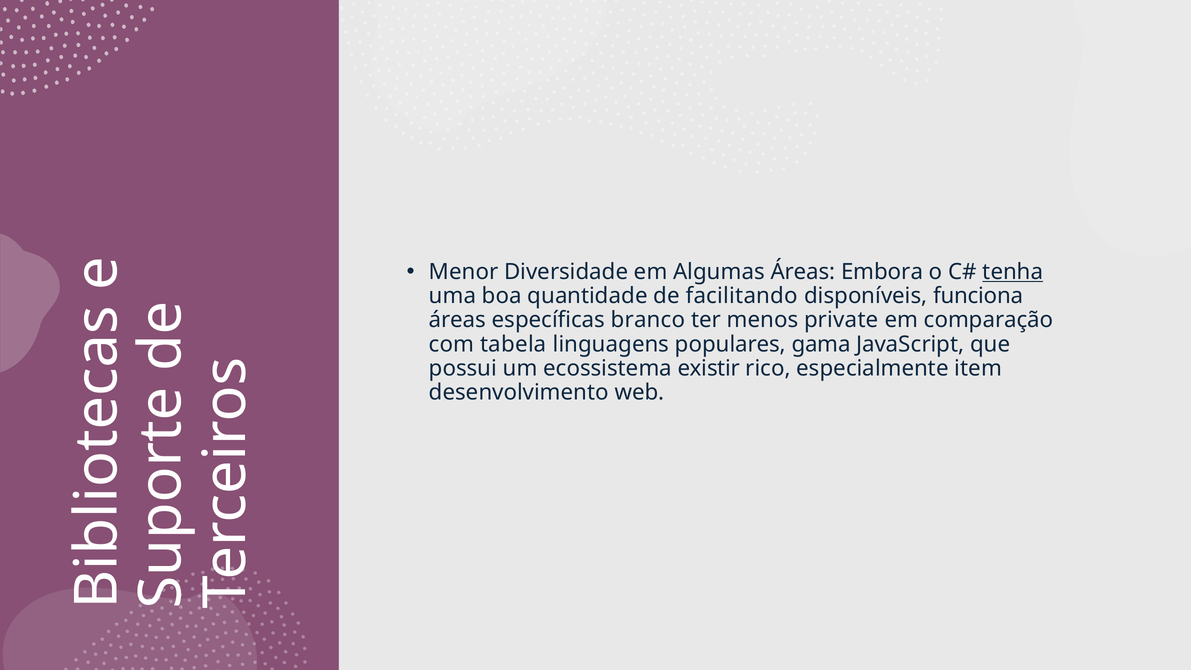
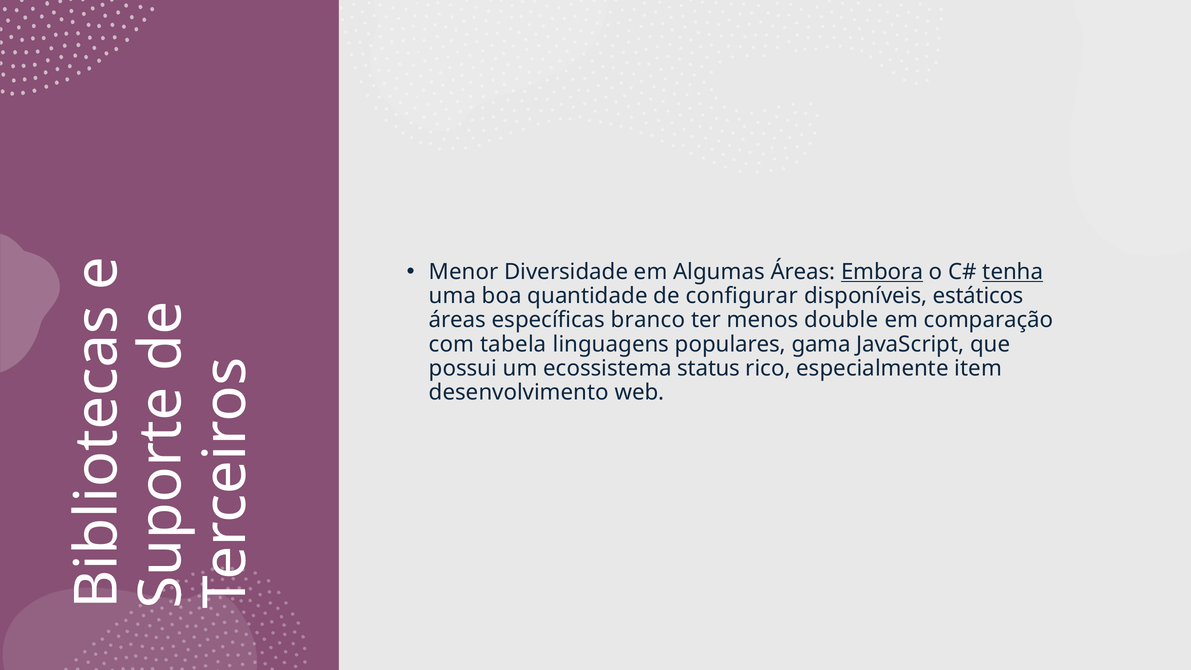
Embora underline: none -> present
facilitando: facilitando -> configurar
funciona: funciona -> estáticos
private: private -> double
existir: existir -> status
